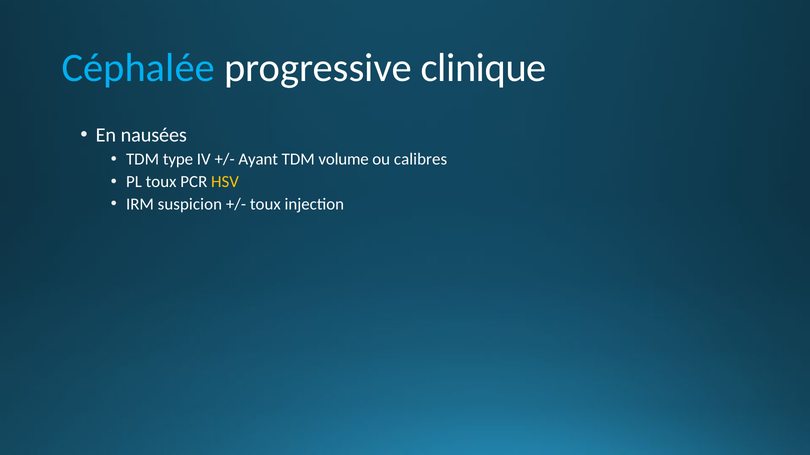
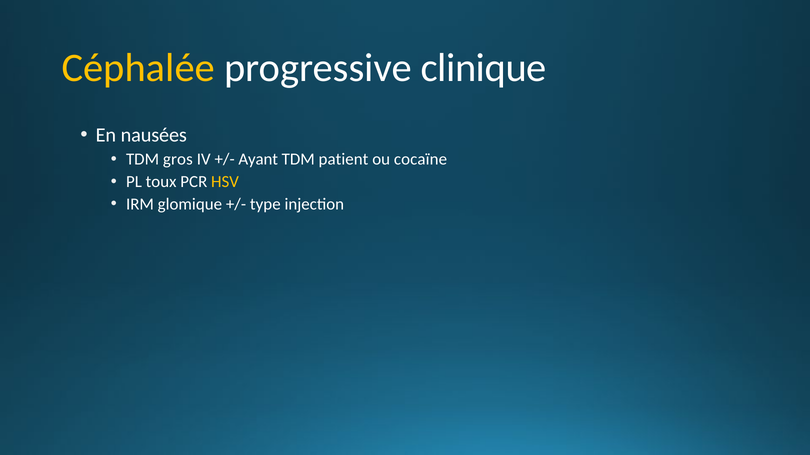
Céphalée colour: light blue -> yellow
type: type -> gros
volume: volume -> patient
calibres: calibres -> cocaïne
suspicion: suspicion -> glomique
toux at (265, 204): toux -> type
